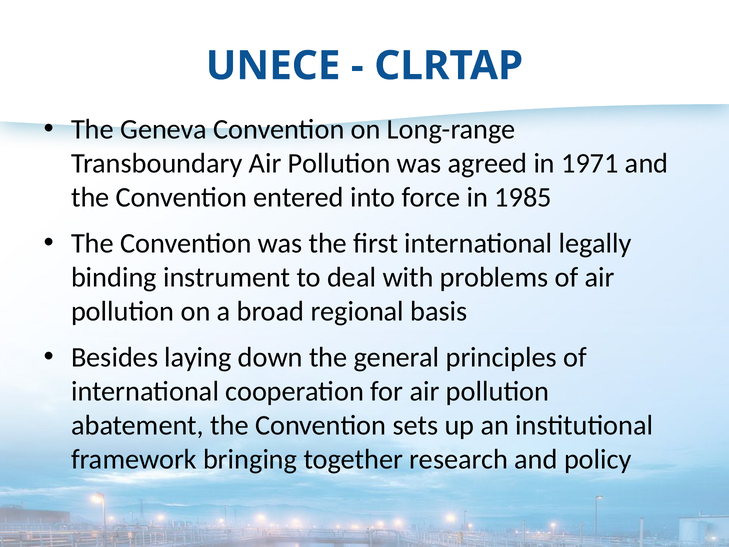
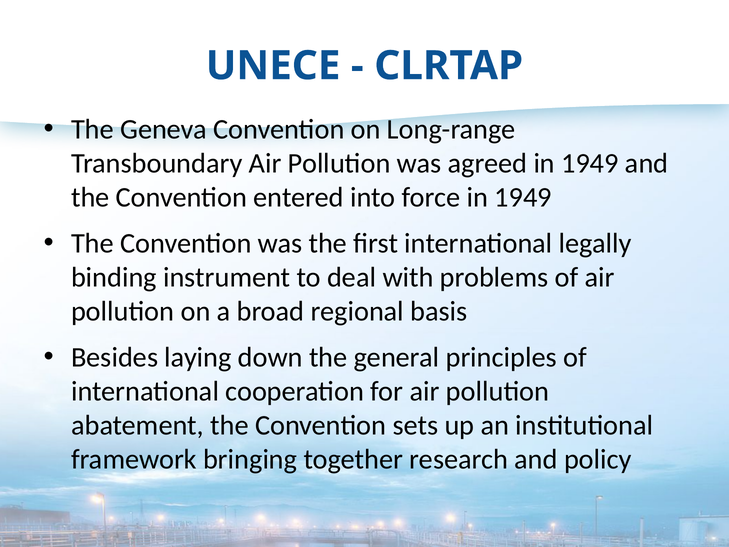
agreed in 1971: 1971 -> 1949
force in 1985: 1985 -> 1949
